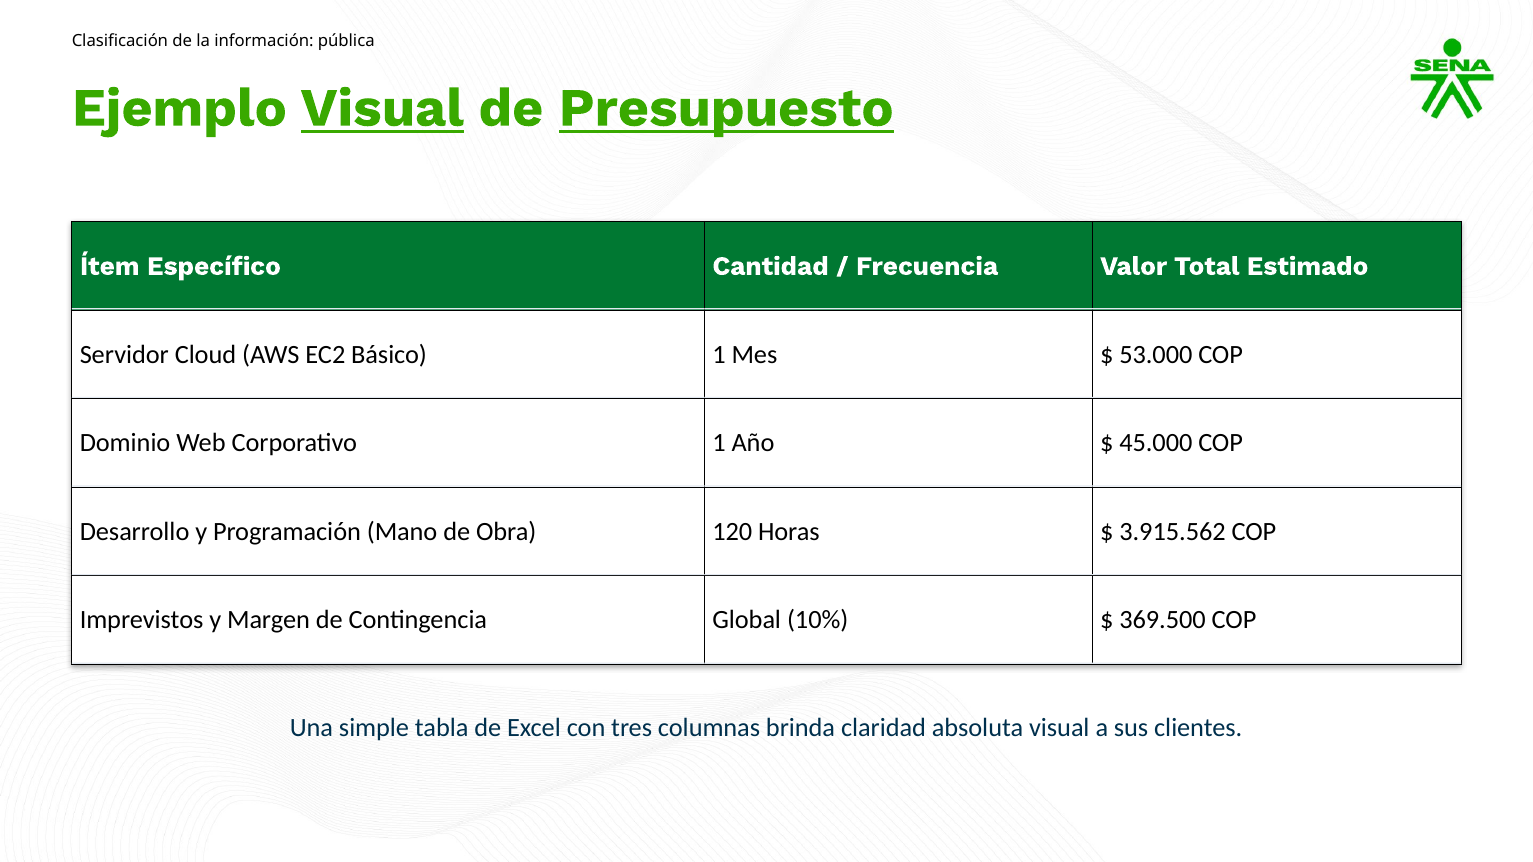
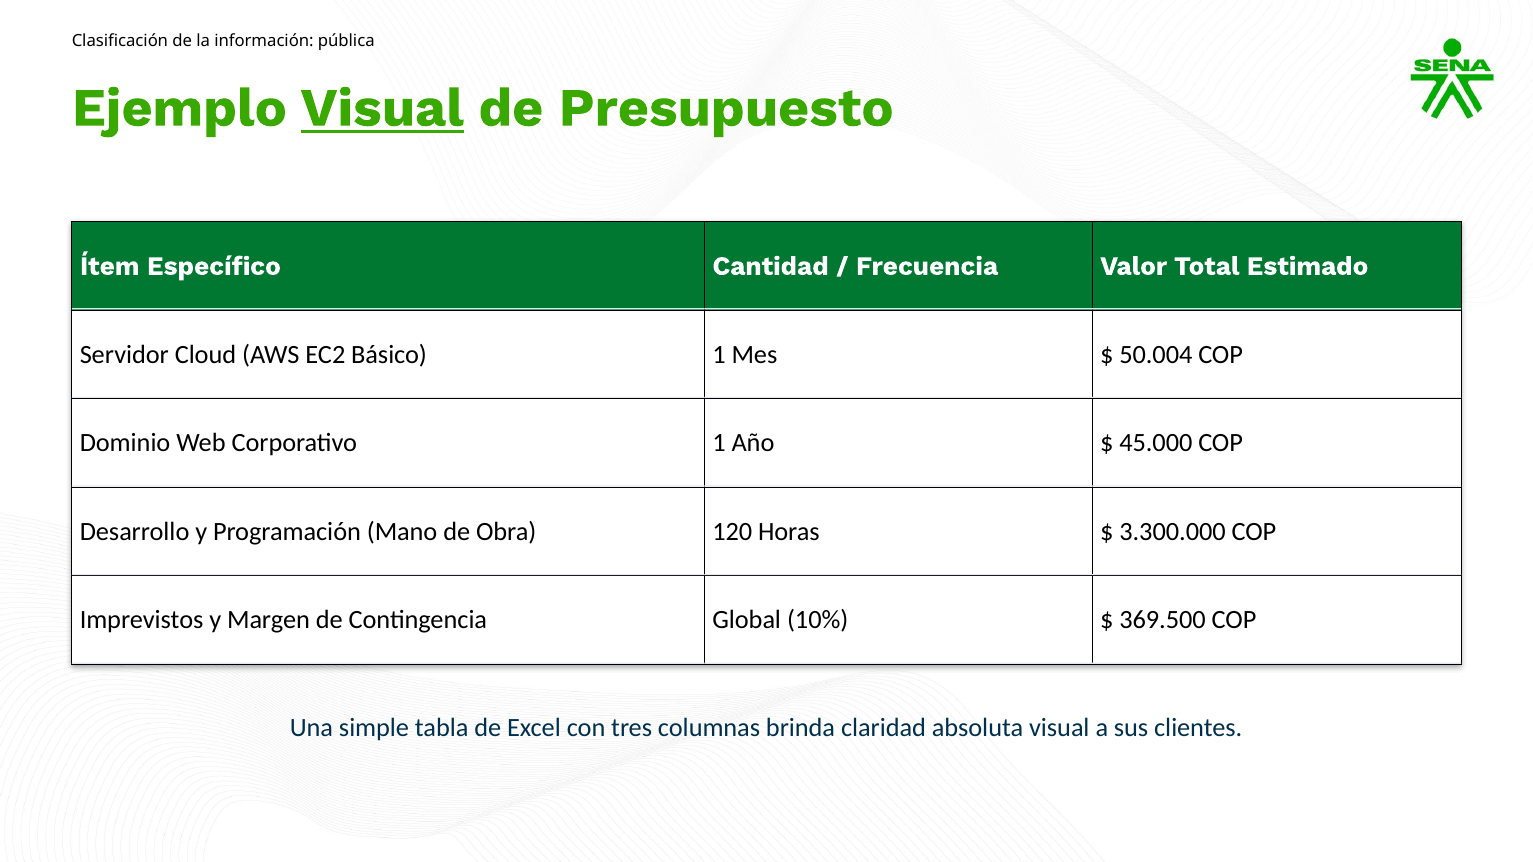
Presupuesto underline: present -> none
53.000: 53.000 -> 50.004
3.915.562: 3.915.562 -> 3.300.000
